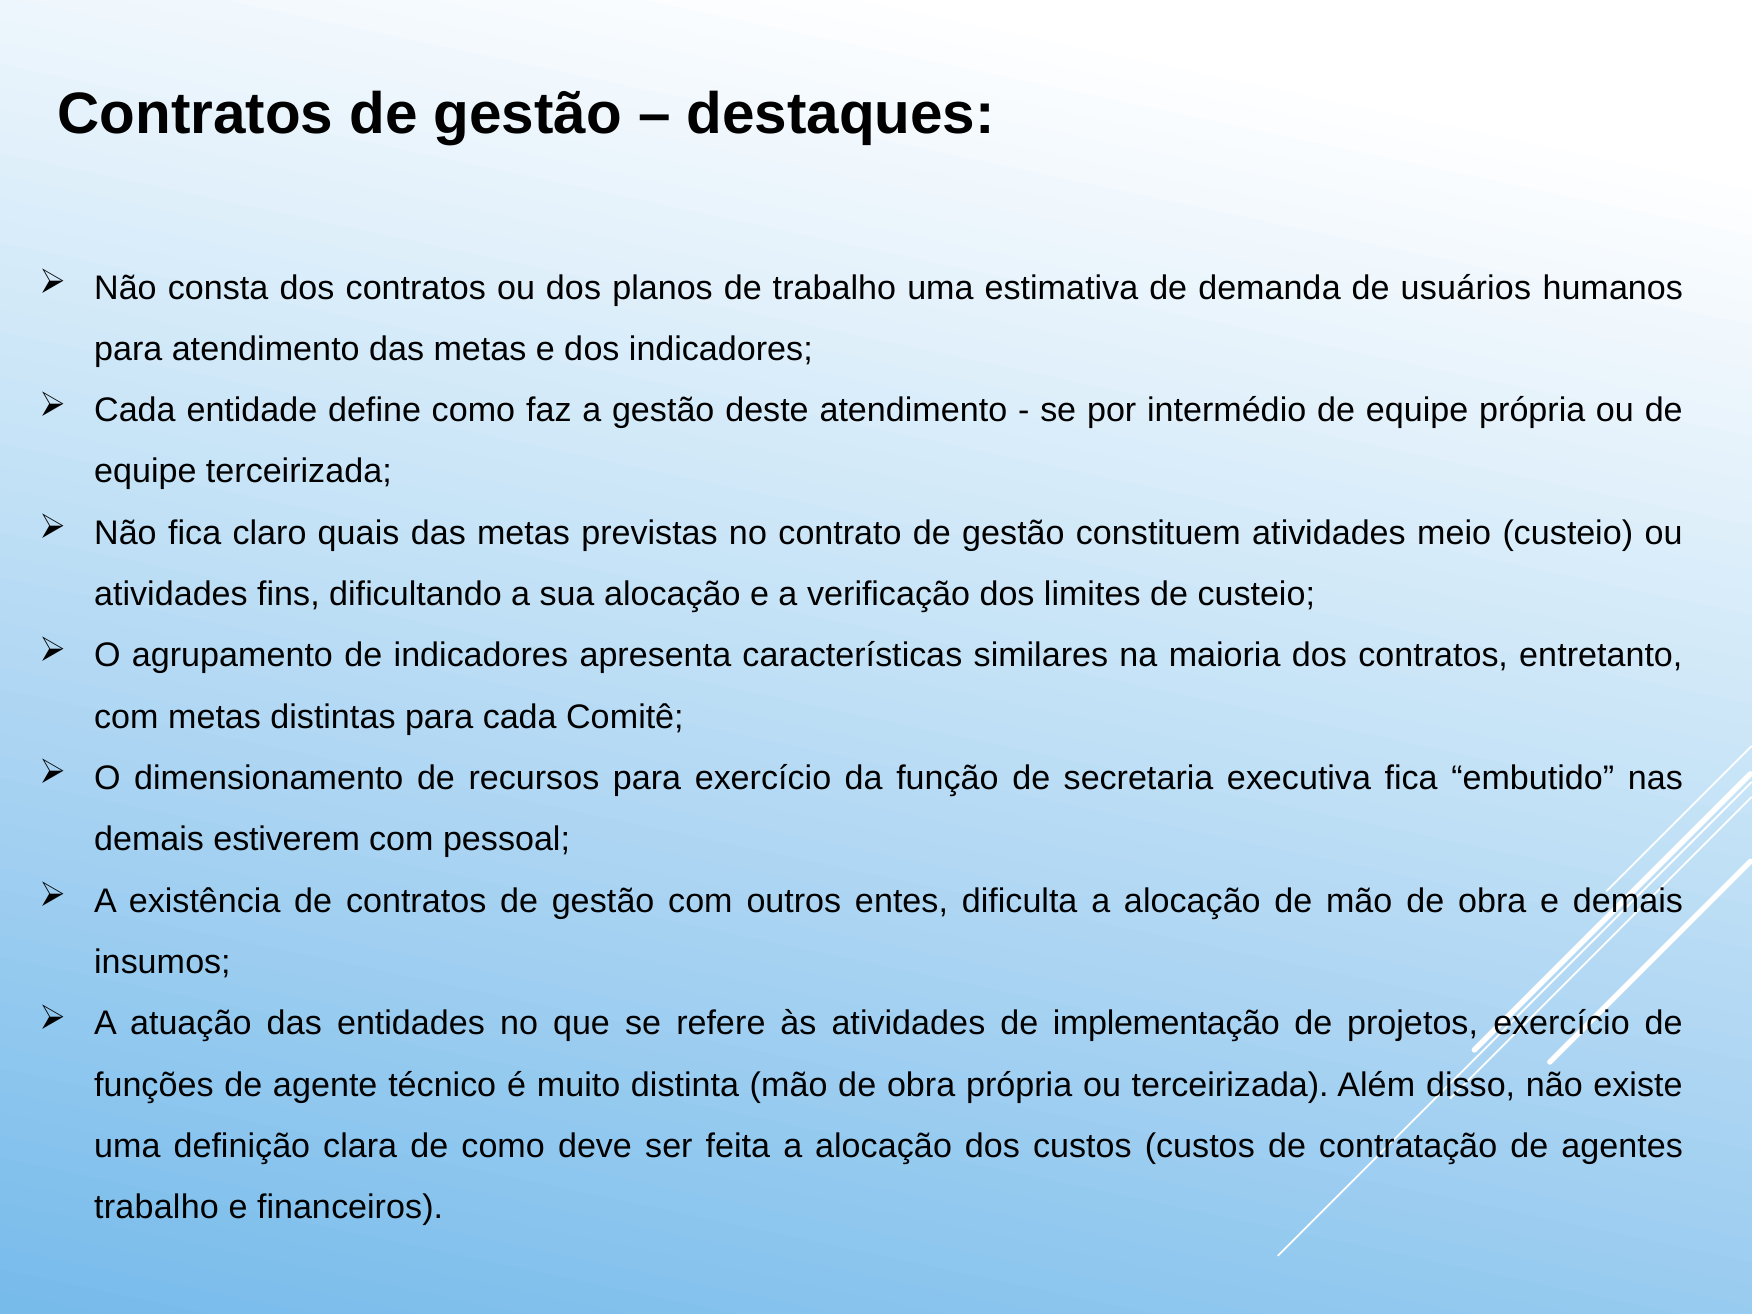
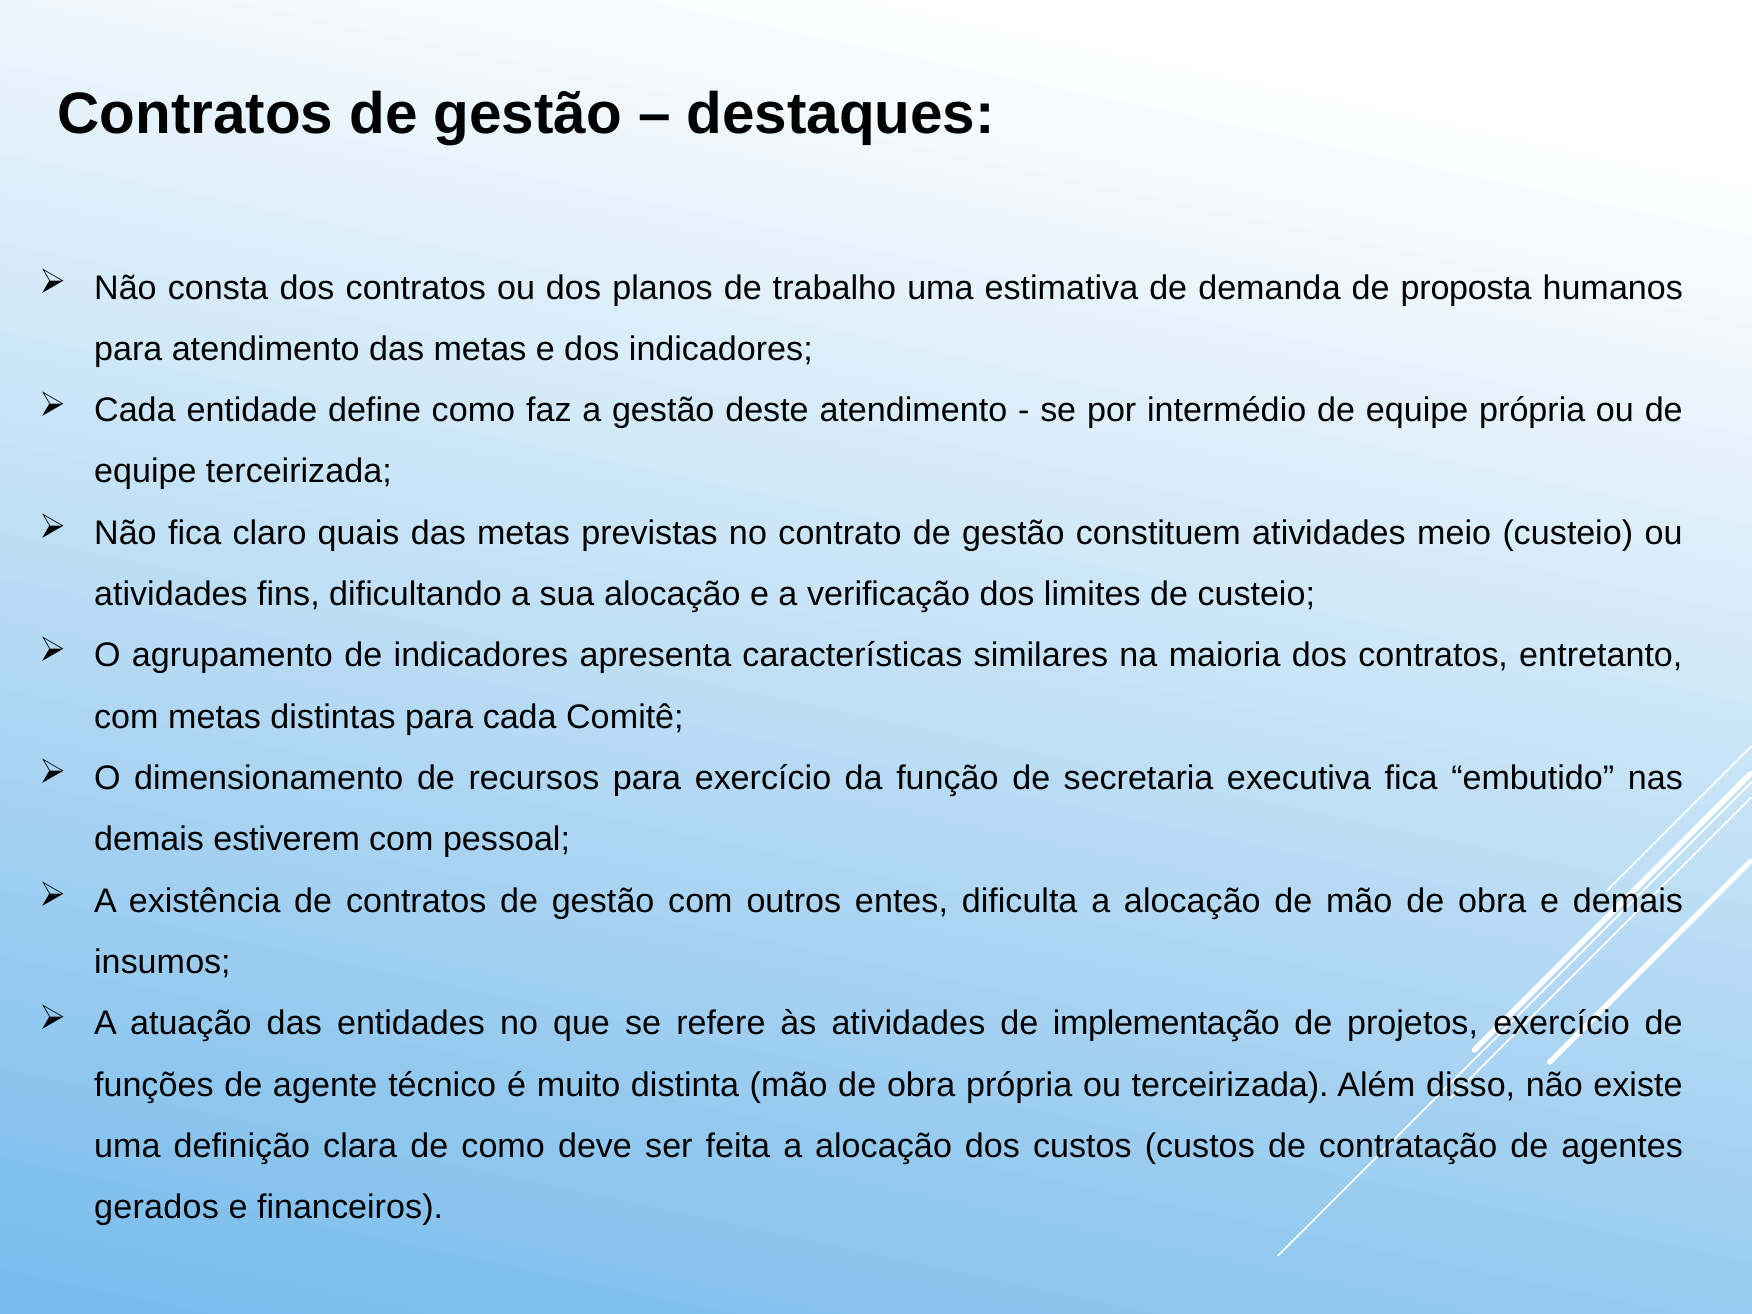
usuários: usuários -> proposta
trabalho at (157, 1208): trabalho -> gerados
